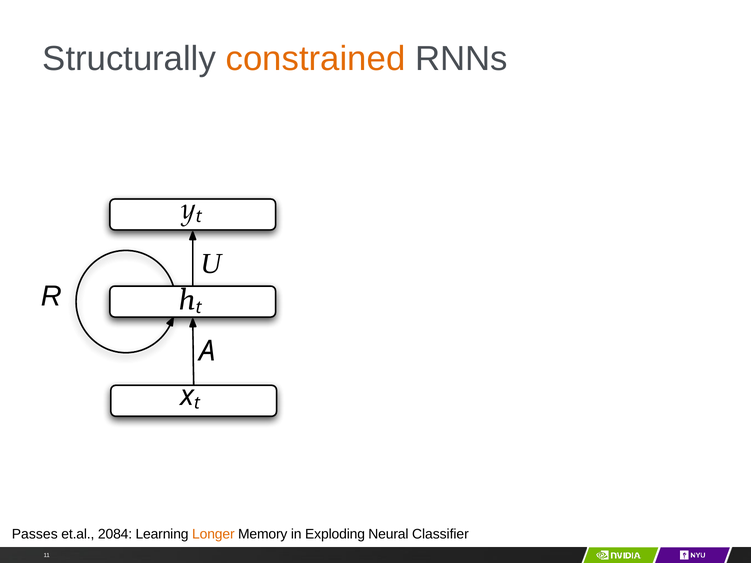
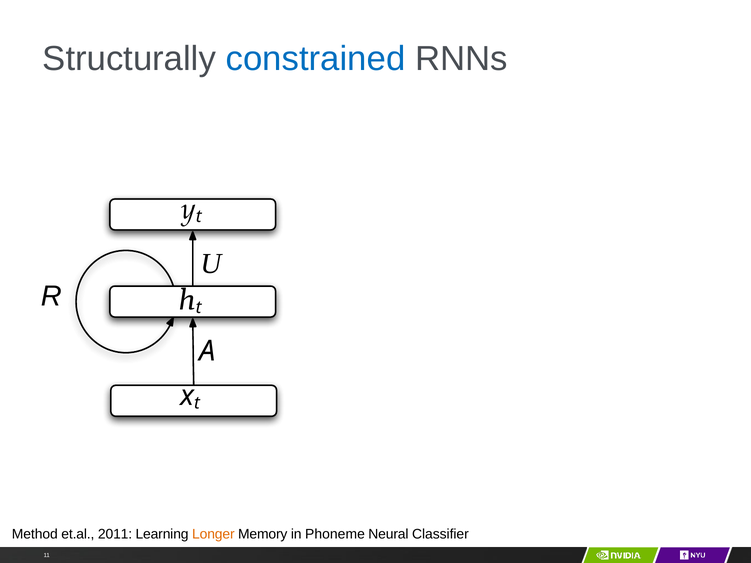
constrained colour: orange -> blue
Passes: Passes -> Method
2084: 2084 -> 2011
Exploding: Exploding -> Phoneme
